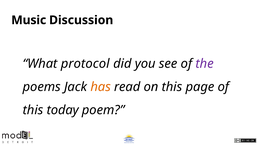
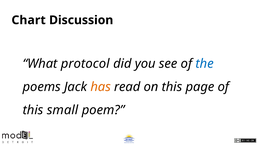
Music: Music -> Chart
the colour: purple -> blue
today: today -> small
